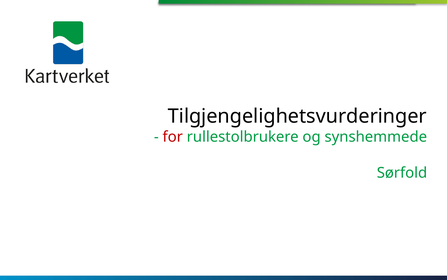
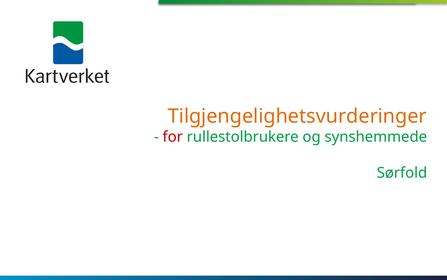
Tilgjengelighetsvurderinger colour: black -> orange
